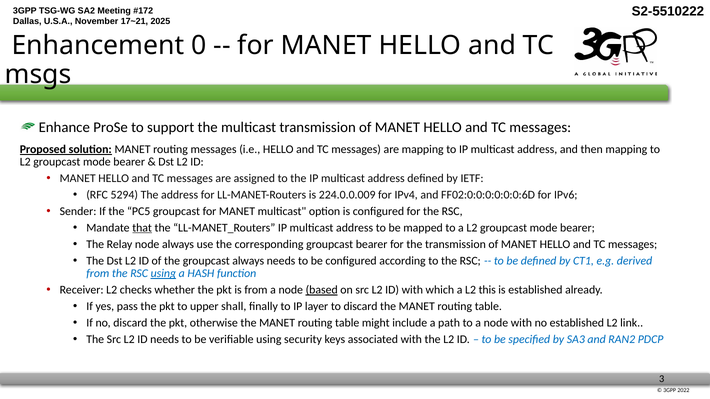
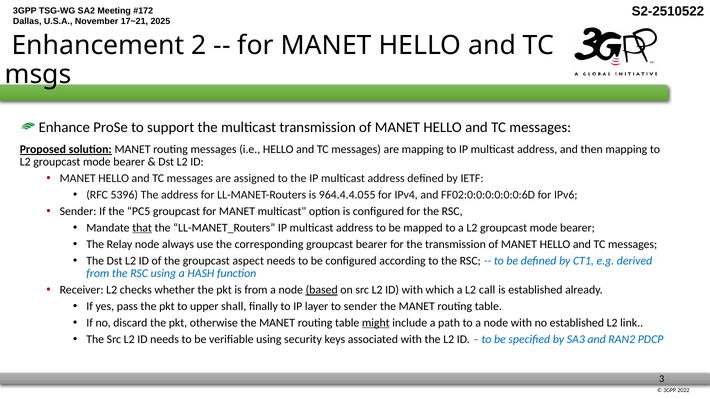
S2-5510222: S2-5510222 -> S2-2510522
0: 0 -> 2
5294: 5294 -> 5396
224.0.0.009: 224.0.0.009 -> 964.4.4.055
groupcast always: always -> aspect
using at (163, 274) underline: present -> none
this: this -> call
to discard: discard -> sender
might underline: none -> present
